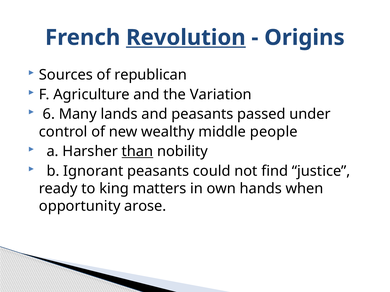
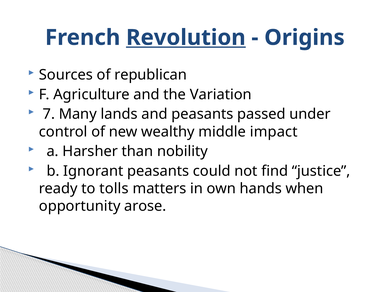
6: 6 -> 7
people: people -> impact
than underline: present -> none
king: king -> tolls
